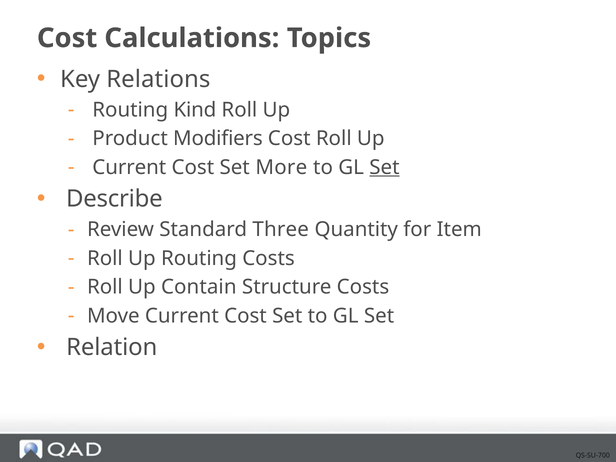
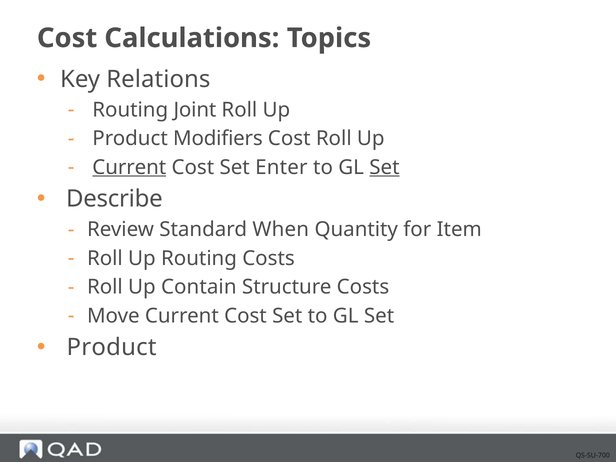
Kind: Kind -> Joint
Current at (129, 167) underline: none -> present
More: More -> Enter
Three: Three -> When
Relation at (112, 348): Relation -> Product
